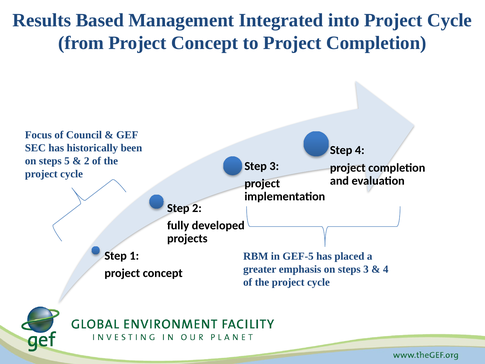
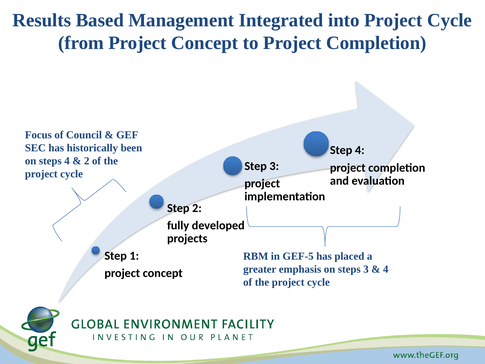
steps 5: 5 -> 4
